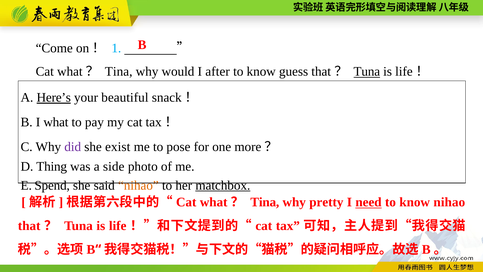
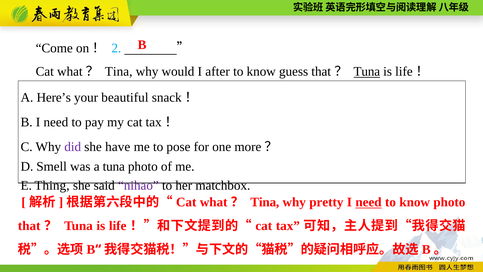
1: 1 -> 2
Here’s underline: present -> none
B I what: what -> need
exist: exist -> have
Thing: Thing -> Smell
a side: side -> tuna
Spend: Spend -> Thing
nihao at (138, 185) colour: orange -> purple
matchbox underline: present -> none
know nihao: nihao -> photo
